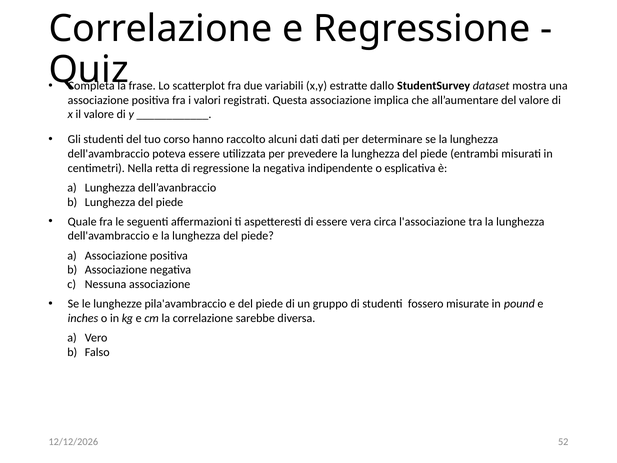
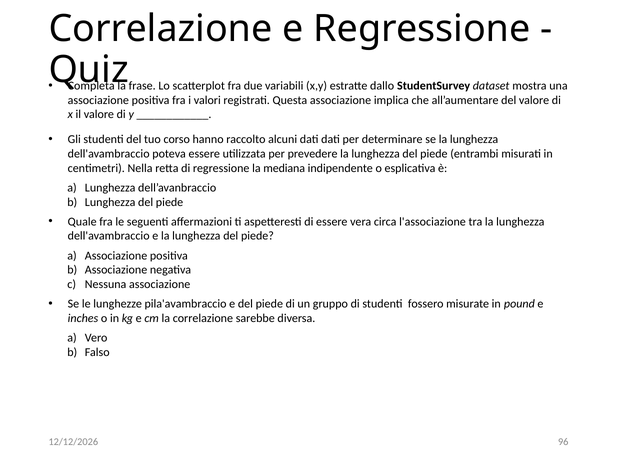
la negativa: negativa -> mediana
52: 52 -> 96
